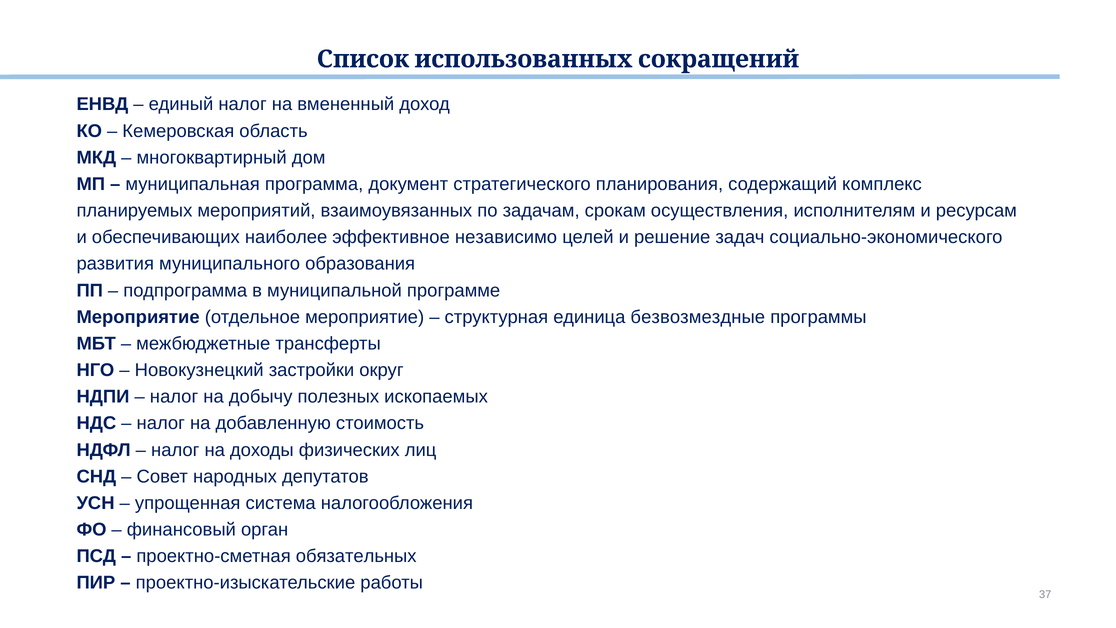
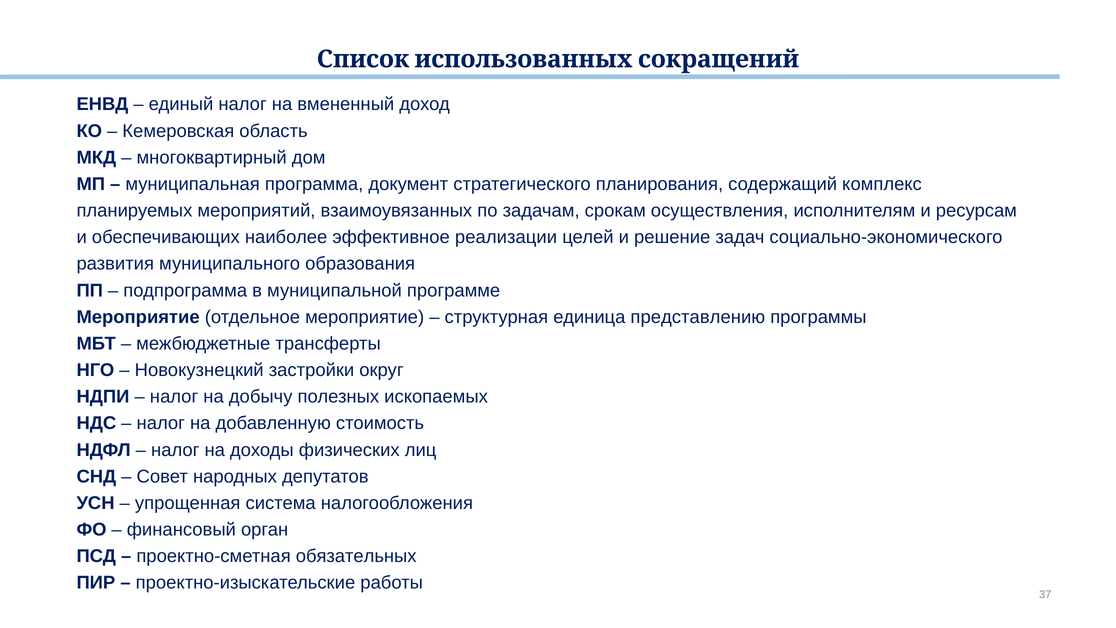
независимо: независимо -> реализации
безвозмездные: безвозмездные -> представлению
